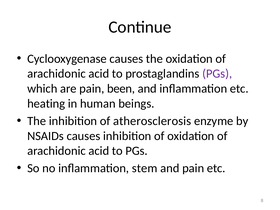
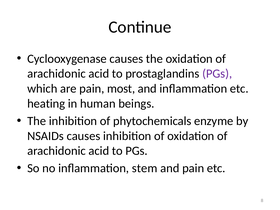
been: been -> most
atherosclerosis: atherosclerosis -> phytochemicals
